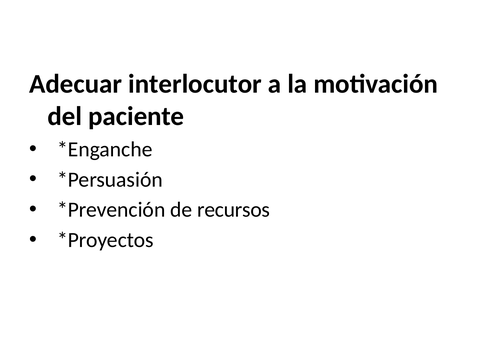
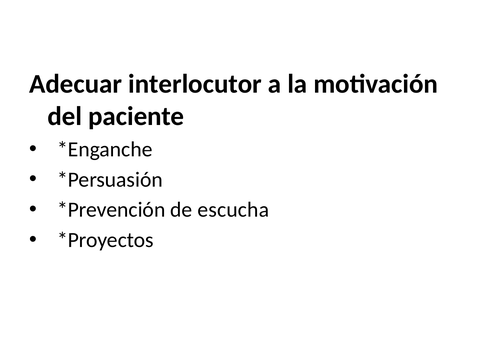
recursos: recursos -> escucha
